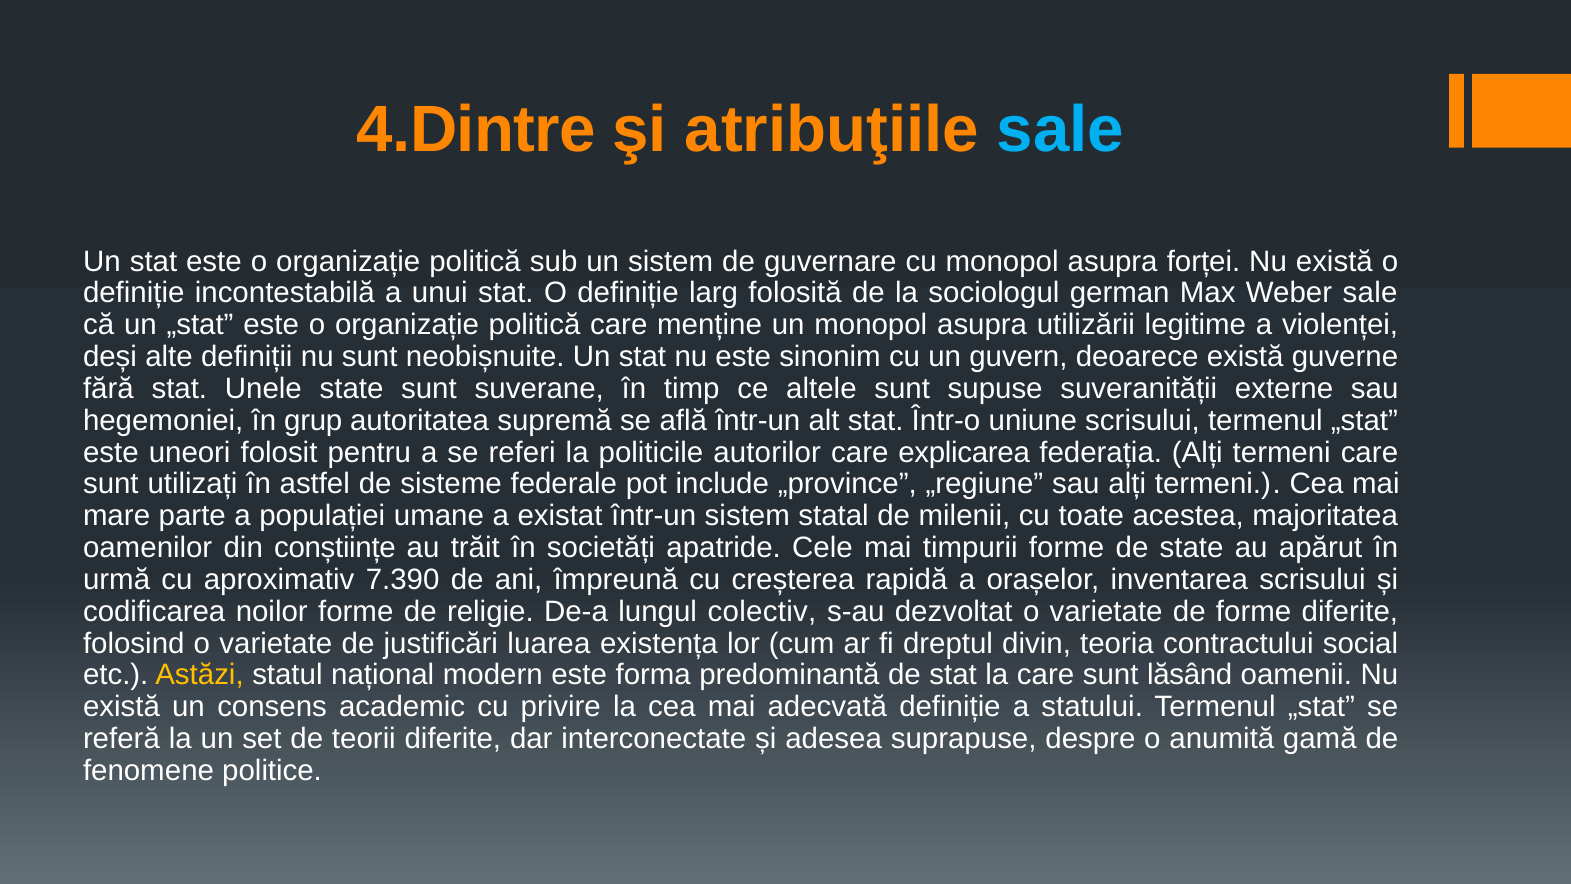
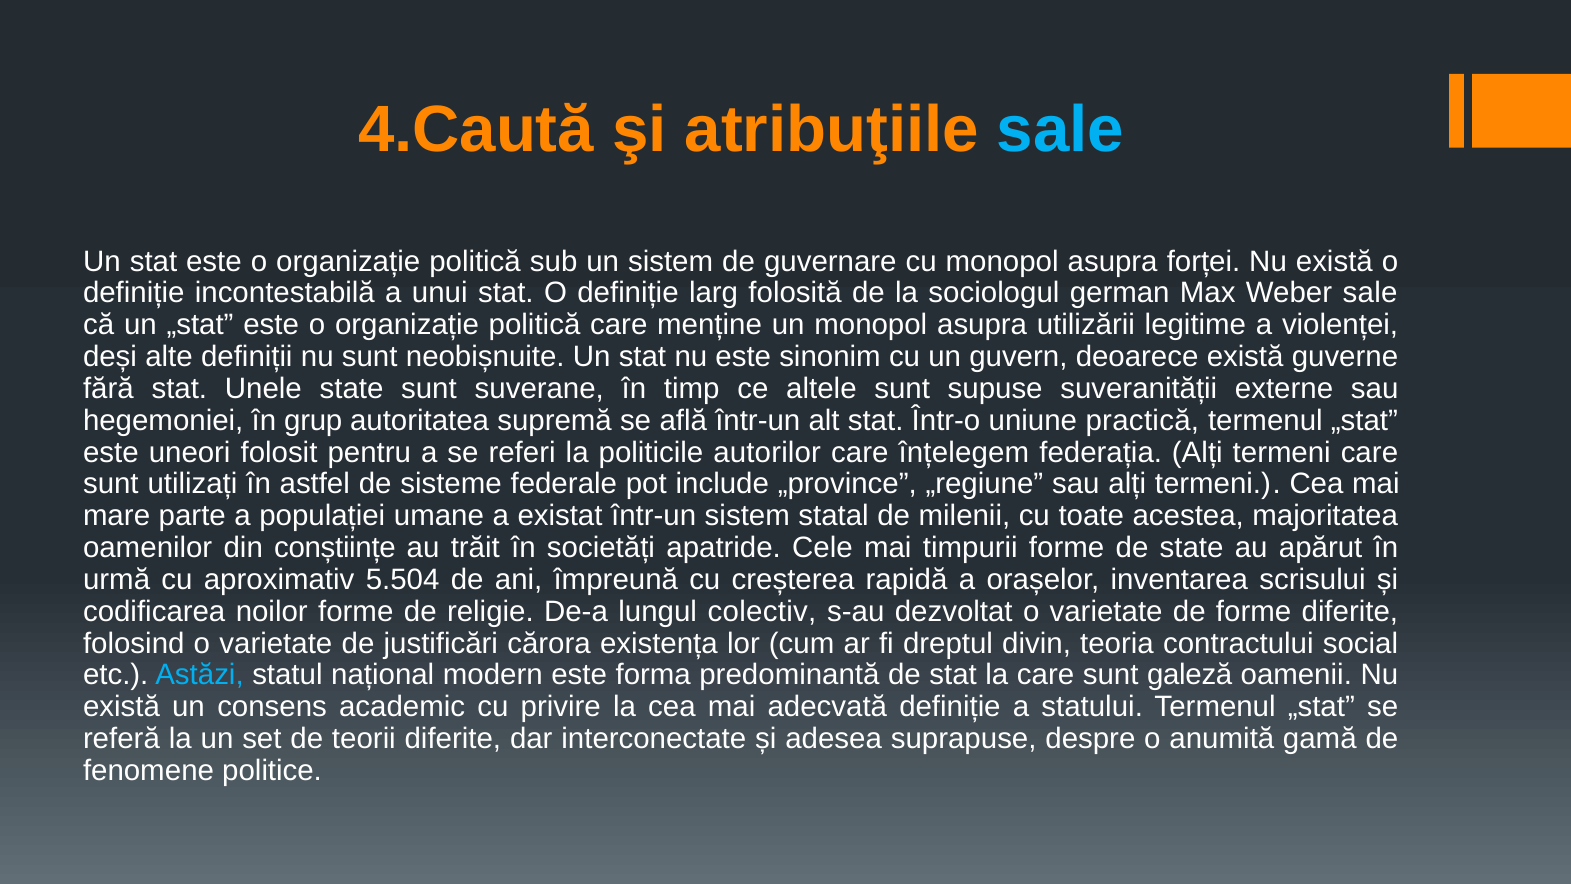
4.Dintre: 4.Dintre -> 4.Caută
uniune scrisului: scrisului -> practică
explicarea: explicarea -> înțelegem
7.390: 7.390 -> 5.504
luarea: luarea -> cărora
Astăzi colour: yellow -> light blue
lăsând: lăsând -> galeză
